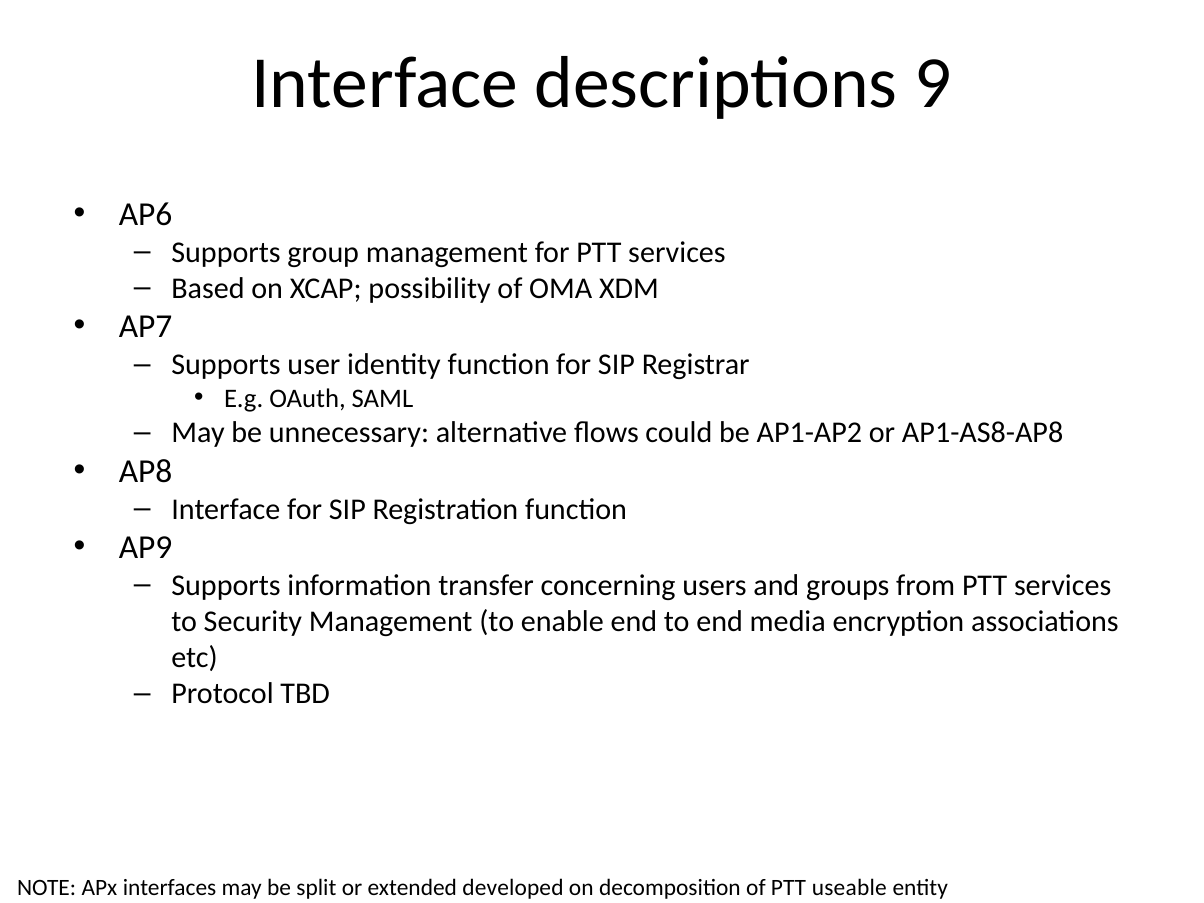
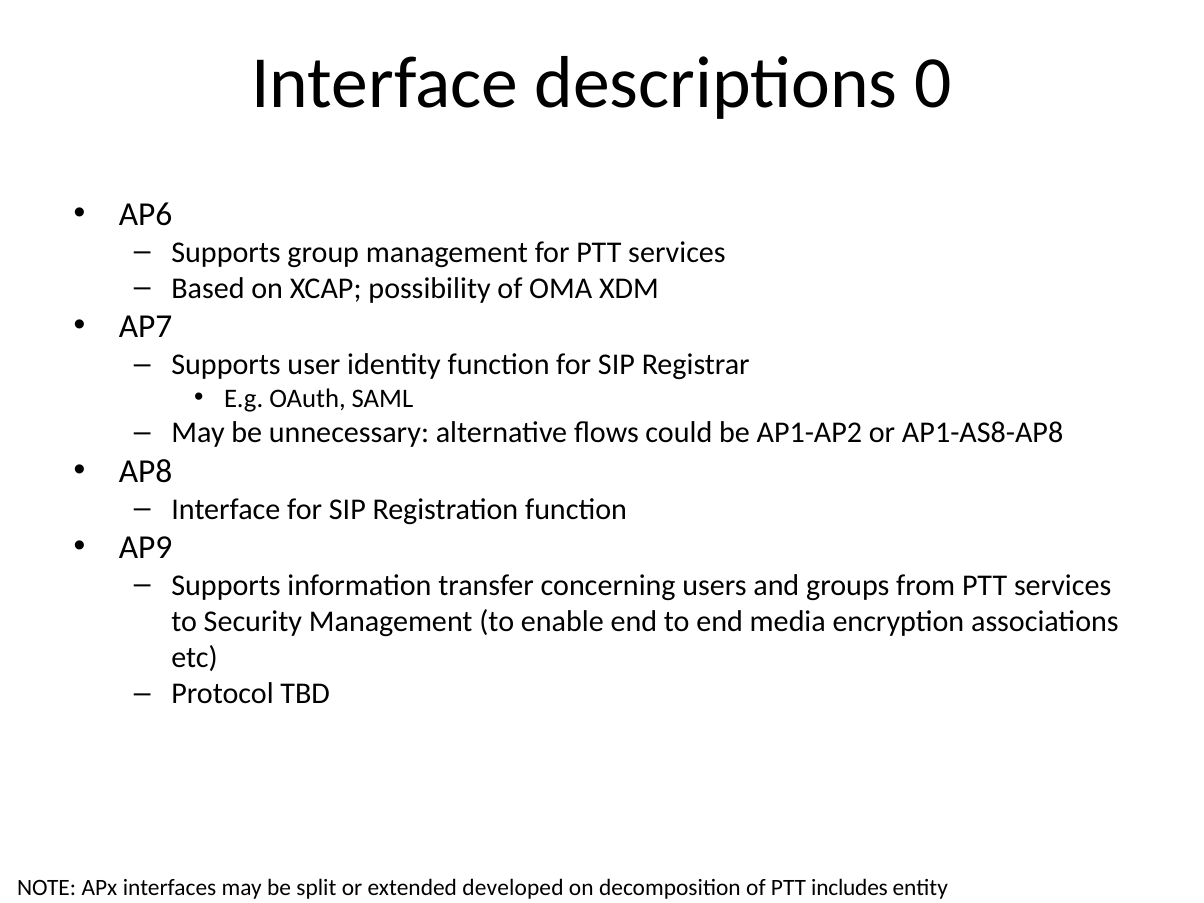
9: 9 -> 0
useable: useable -> includes
